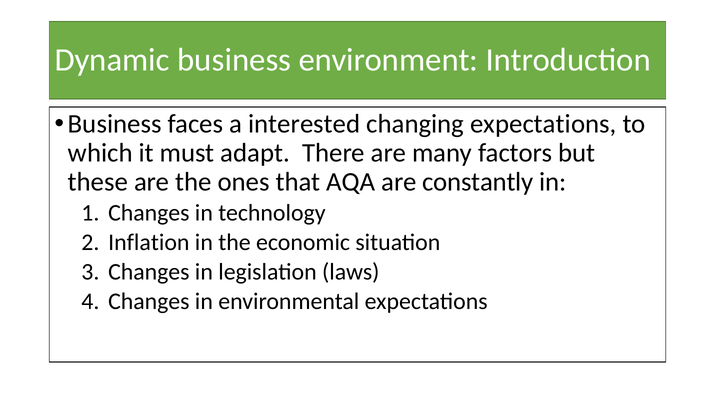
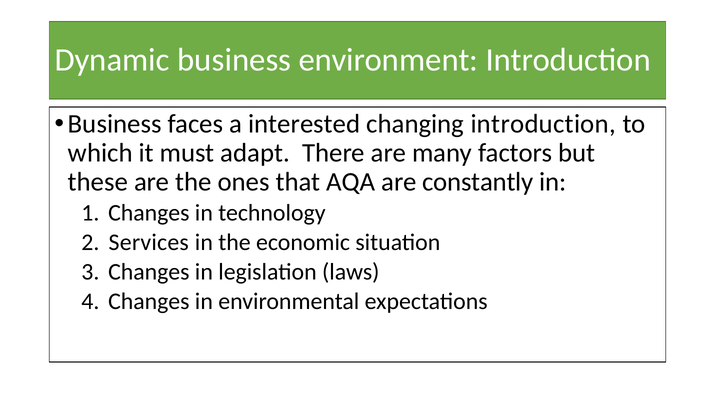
changing expectations: expectations -> introduction
Inflation: Inflation -> Services
